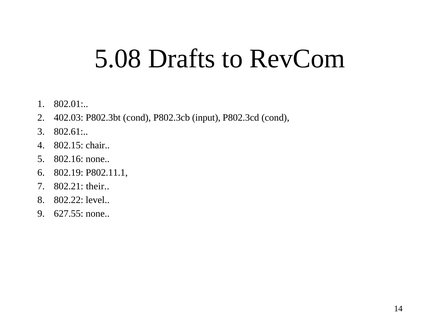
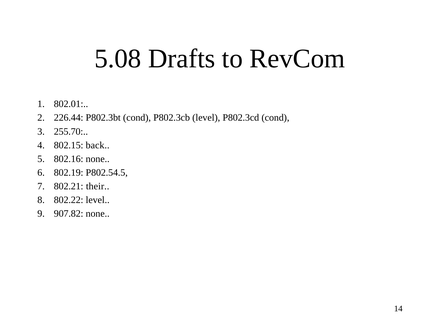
402.03: 402.03 -> 226.44
P802.3cb input: input -> level
802.61: 802.61 -> 255.70
chair: chair -> back
P802.11.1: P802.11.1 -> P802.54.5
627.55: 627.55 -> 907.82
